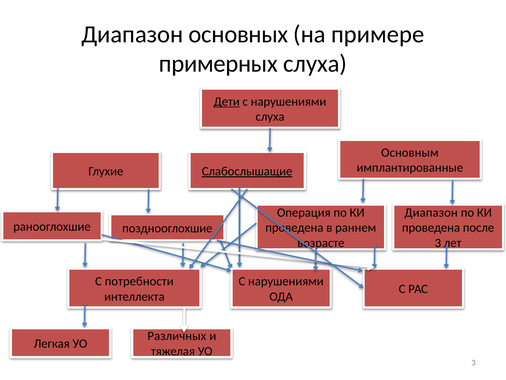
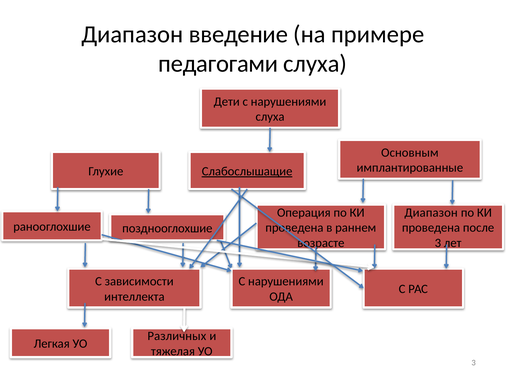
основных: основных -> введение
примерных: примерных -> педагогами
Дети underline: present -> none
потребности: потребности -> зависимости
